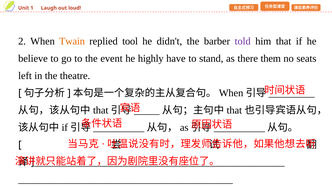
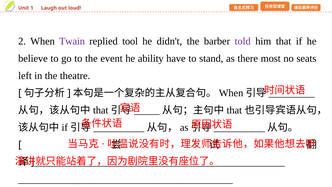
Twain colour: orange -> purple
highly: highly -> ability
them: them -> most
